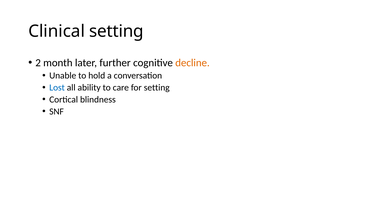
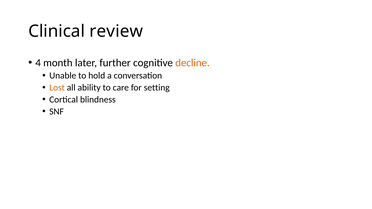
Clinical setting: setting -> review
2: 2 -> 4
Lost colour: blue -> orange
